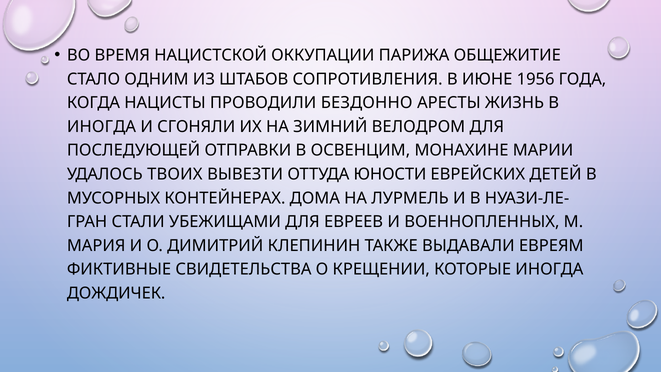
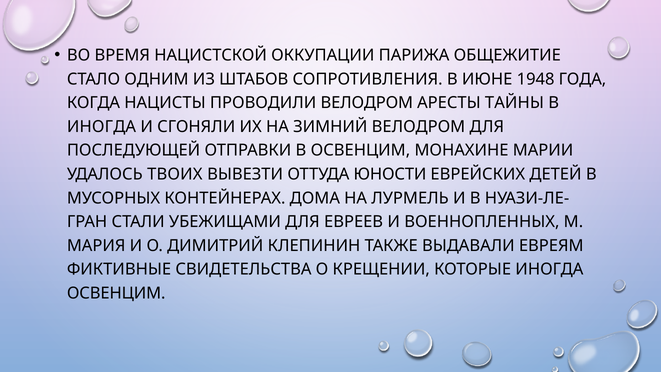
1956: 1956 -> 1948
ПРОВОДИЛИ БЕЗДОННО: БЕЗДОННО -> ВЕЛОДРОМ
ЖИЗНЬ: ЖИЗНЬ -> ТАЙНЫ
ДОЖДИЧЕК at (116, 293): ДОЖДИЧЕК -> ОСВЕНЦИМ
